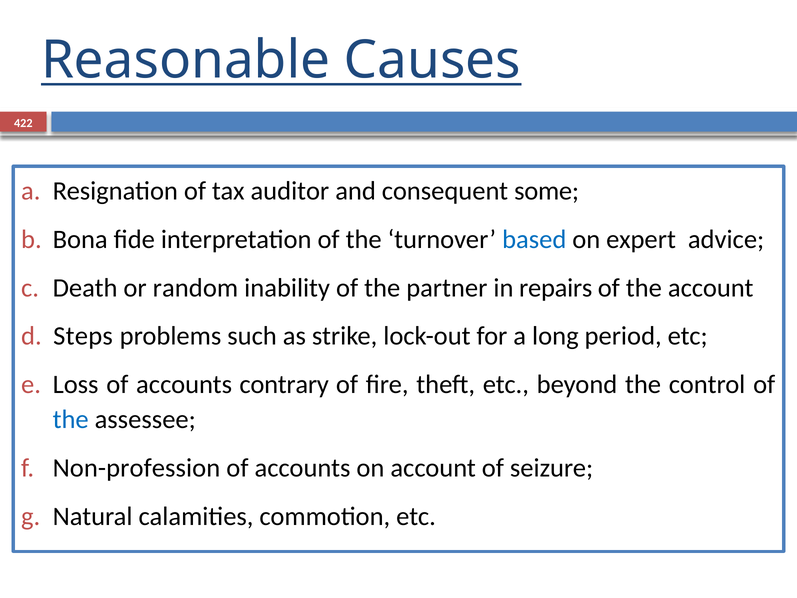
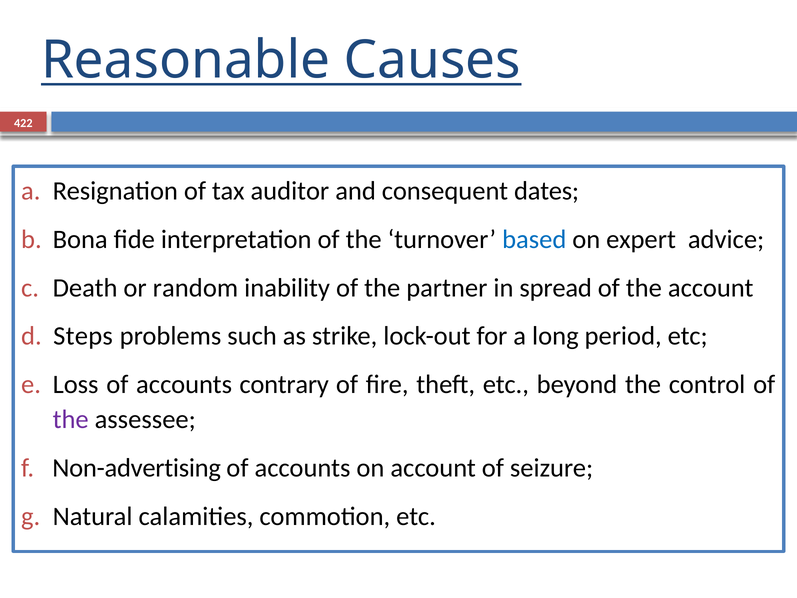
some: some -> dates
repairs: repairs -> spread
the at (71, 419) colour: blue -> purple
Non-profession: Non-profession -> Non-advertising
